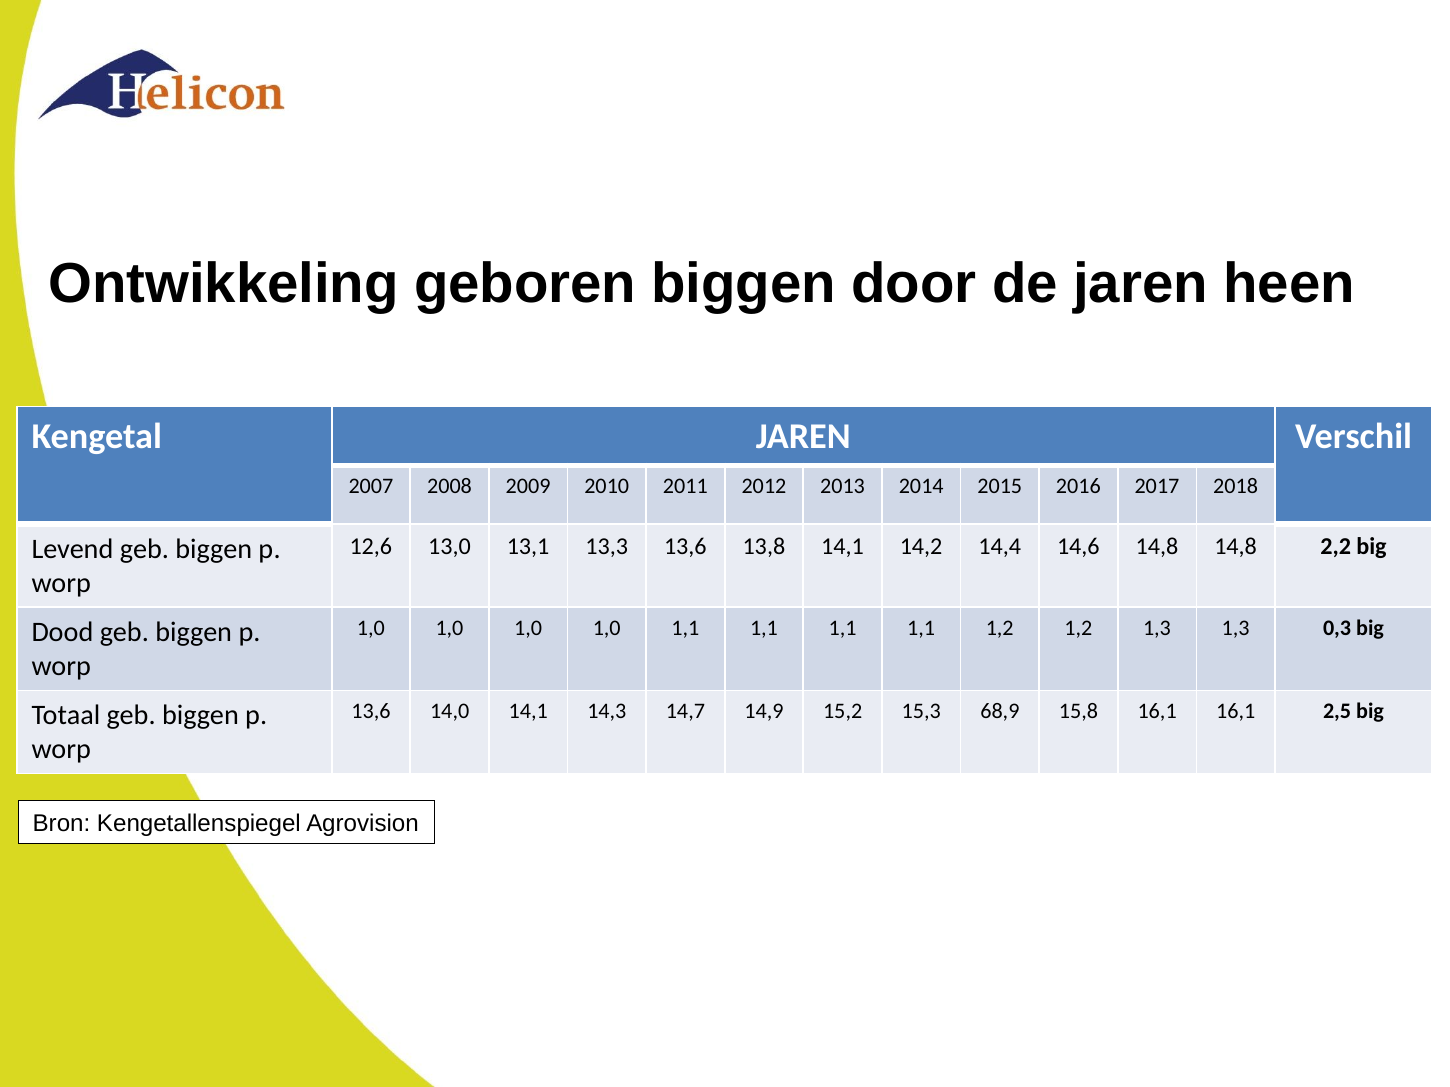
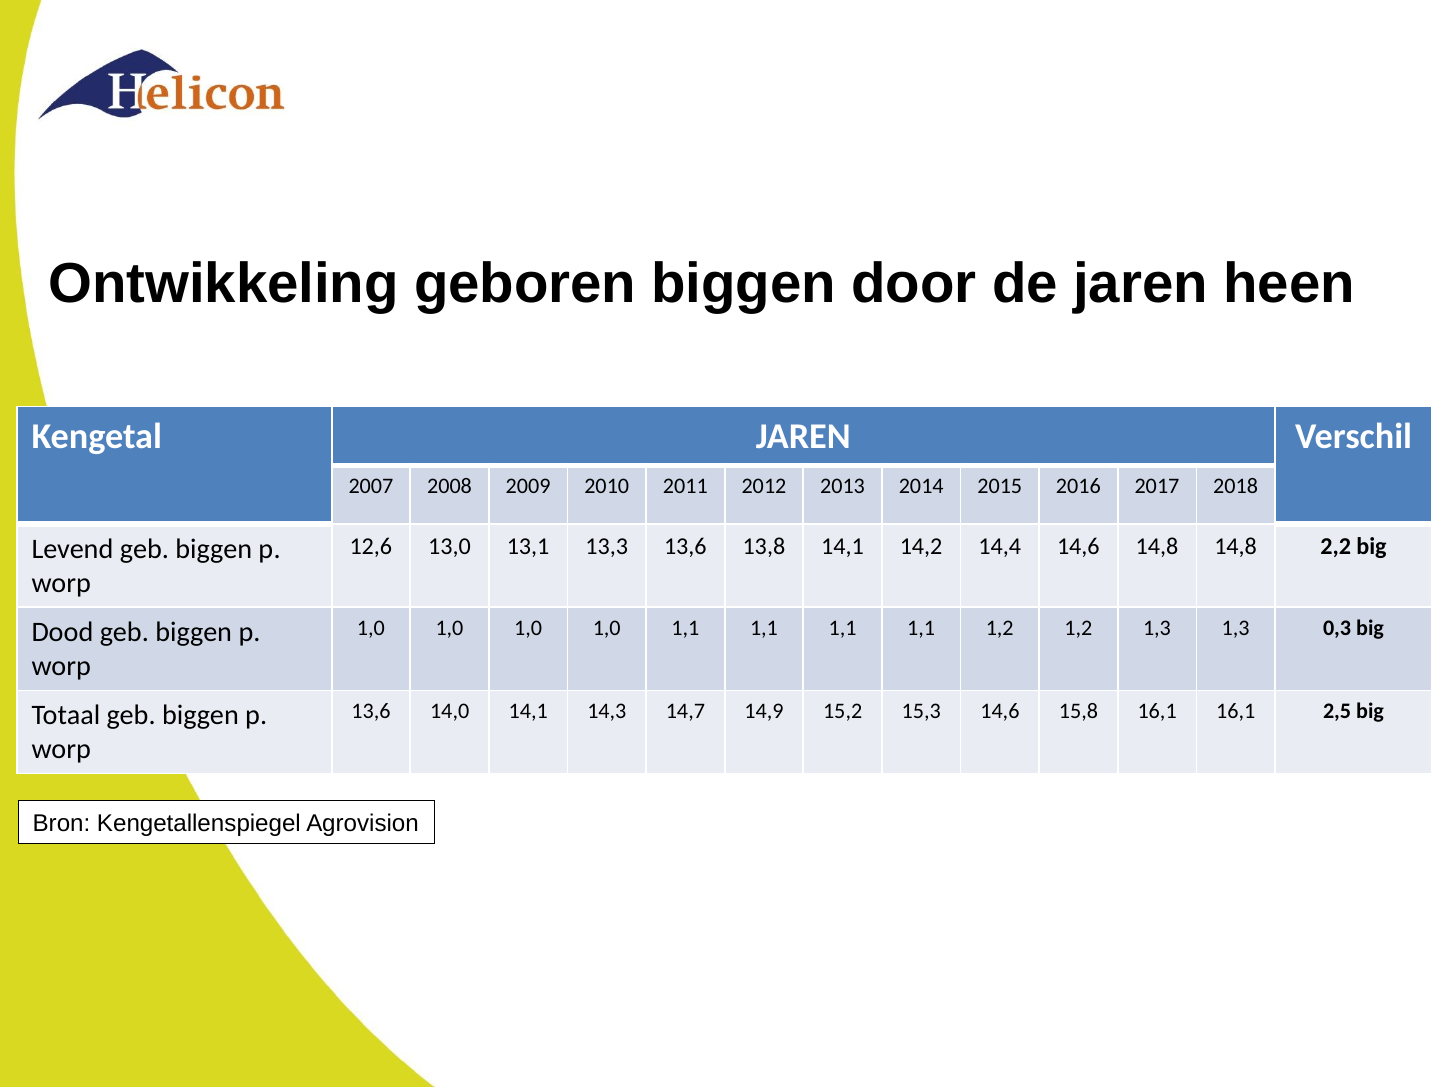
15,3 68,9: 68,9 -> 14,6
